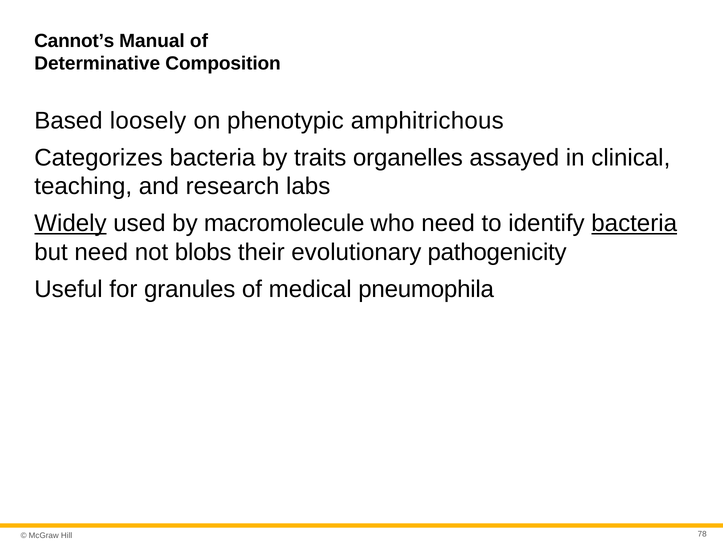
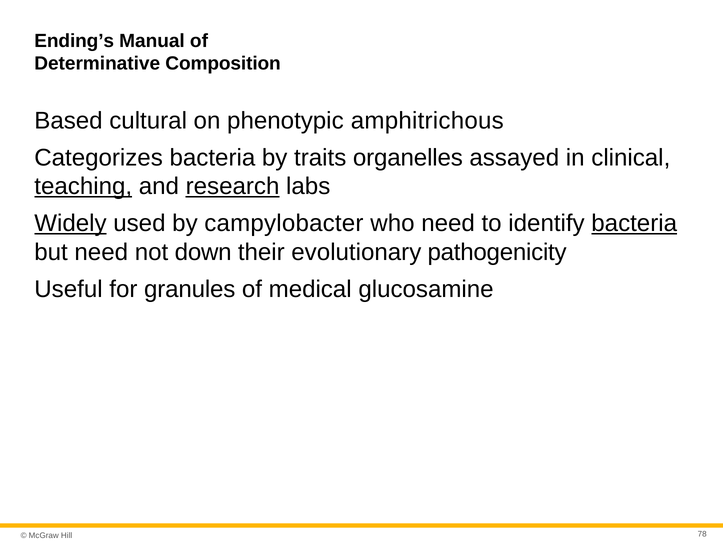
Cannot’s: Cannot’s -> Ending’s
loosely: loosely -> cultural
teaching underline: none -> present
research underline: none -> present
macromolecule: macromolecule -> campylobacter
blobs: blobs -> down
pneumophila: pneumophila -> glucosamine
